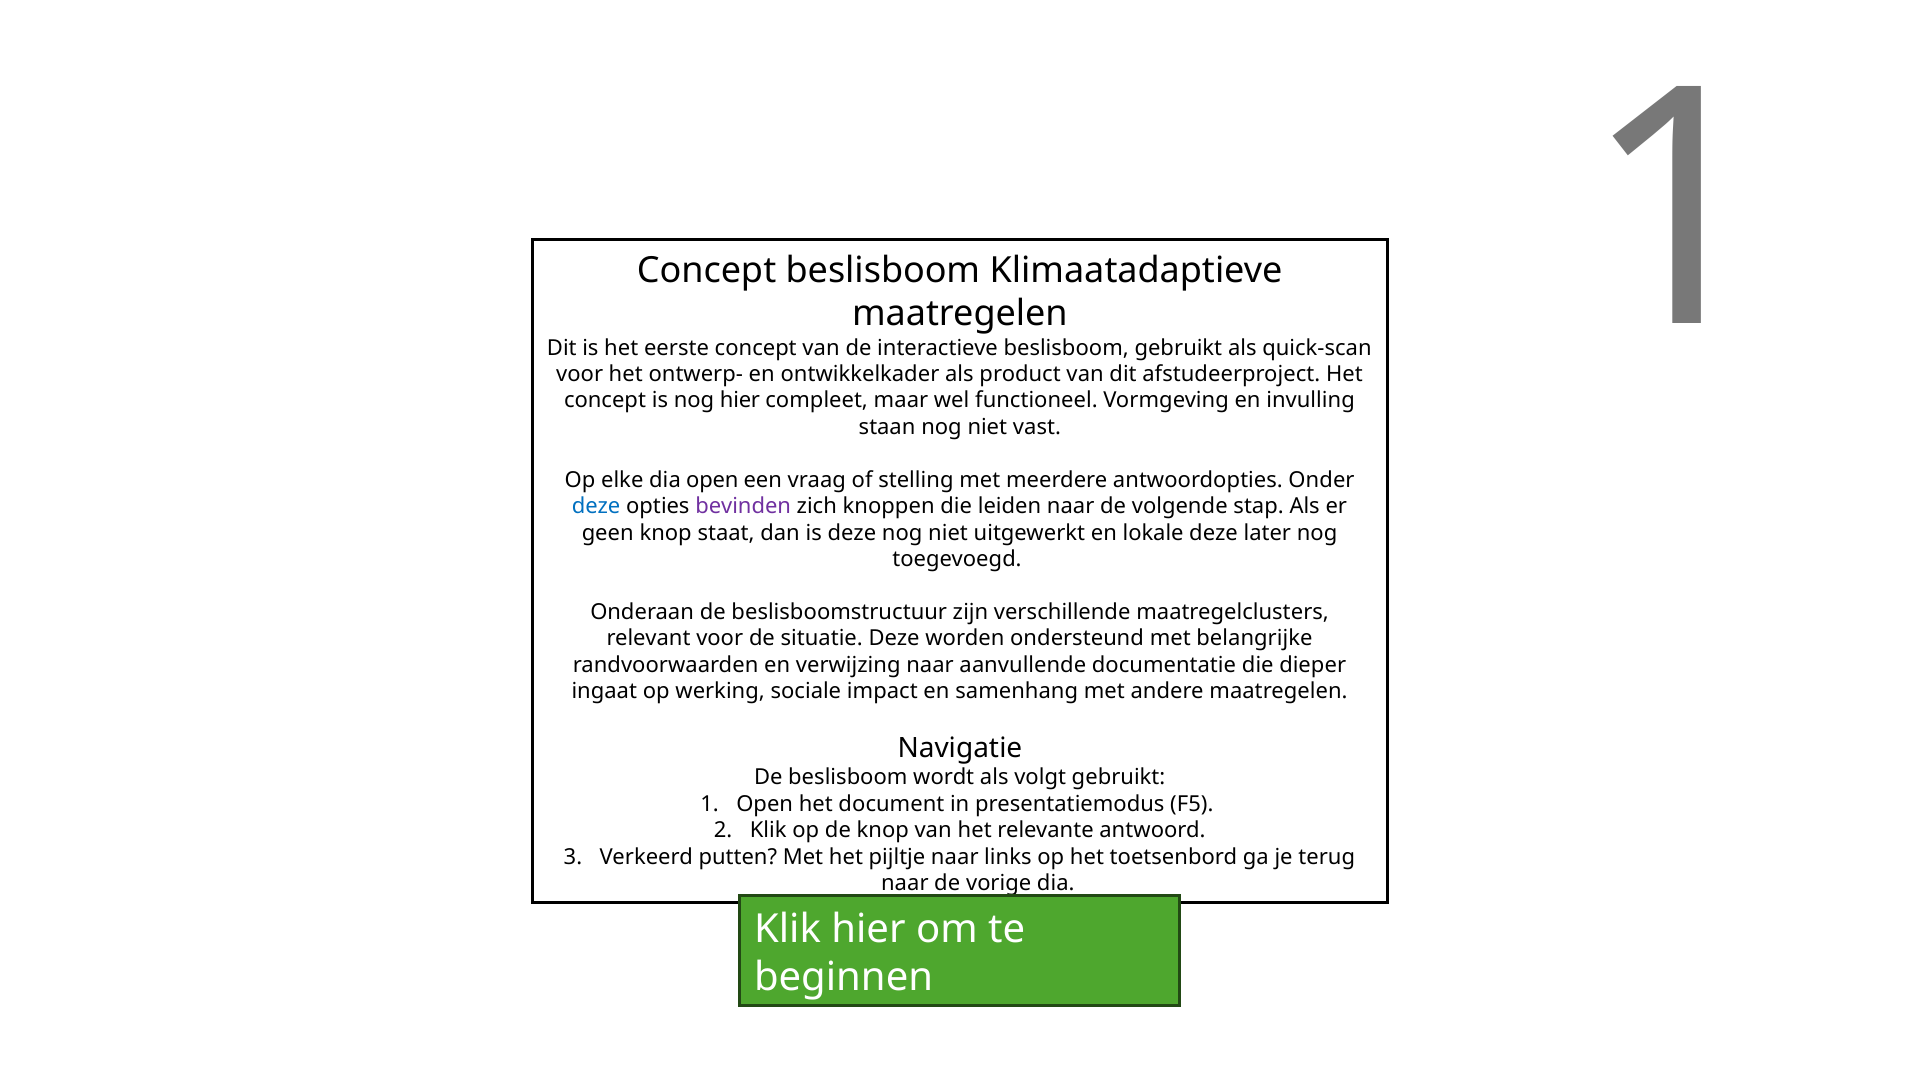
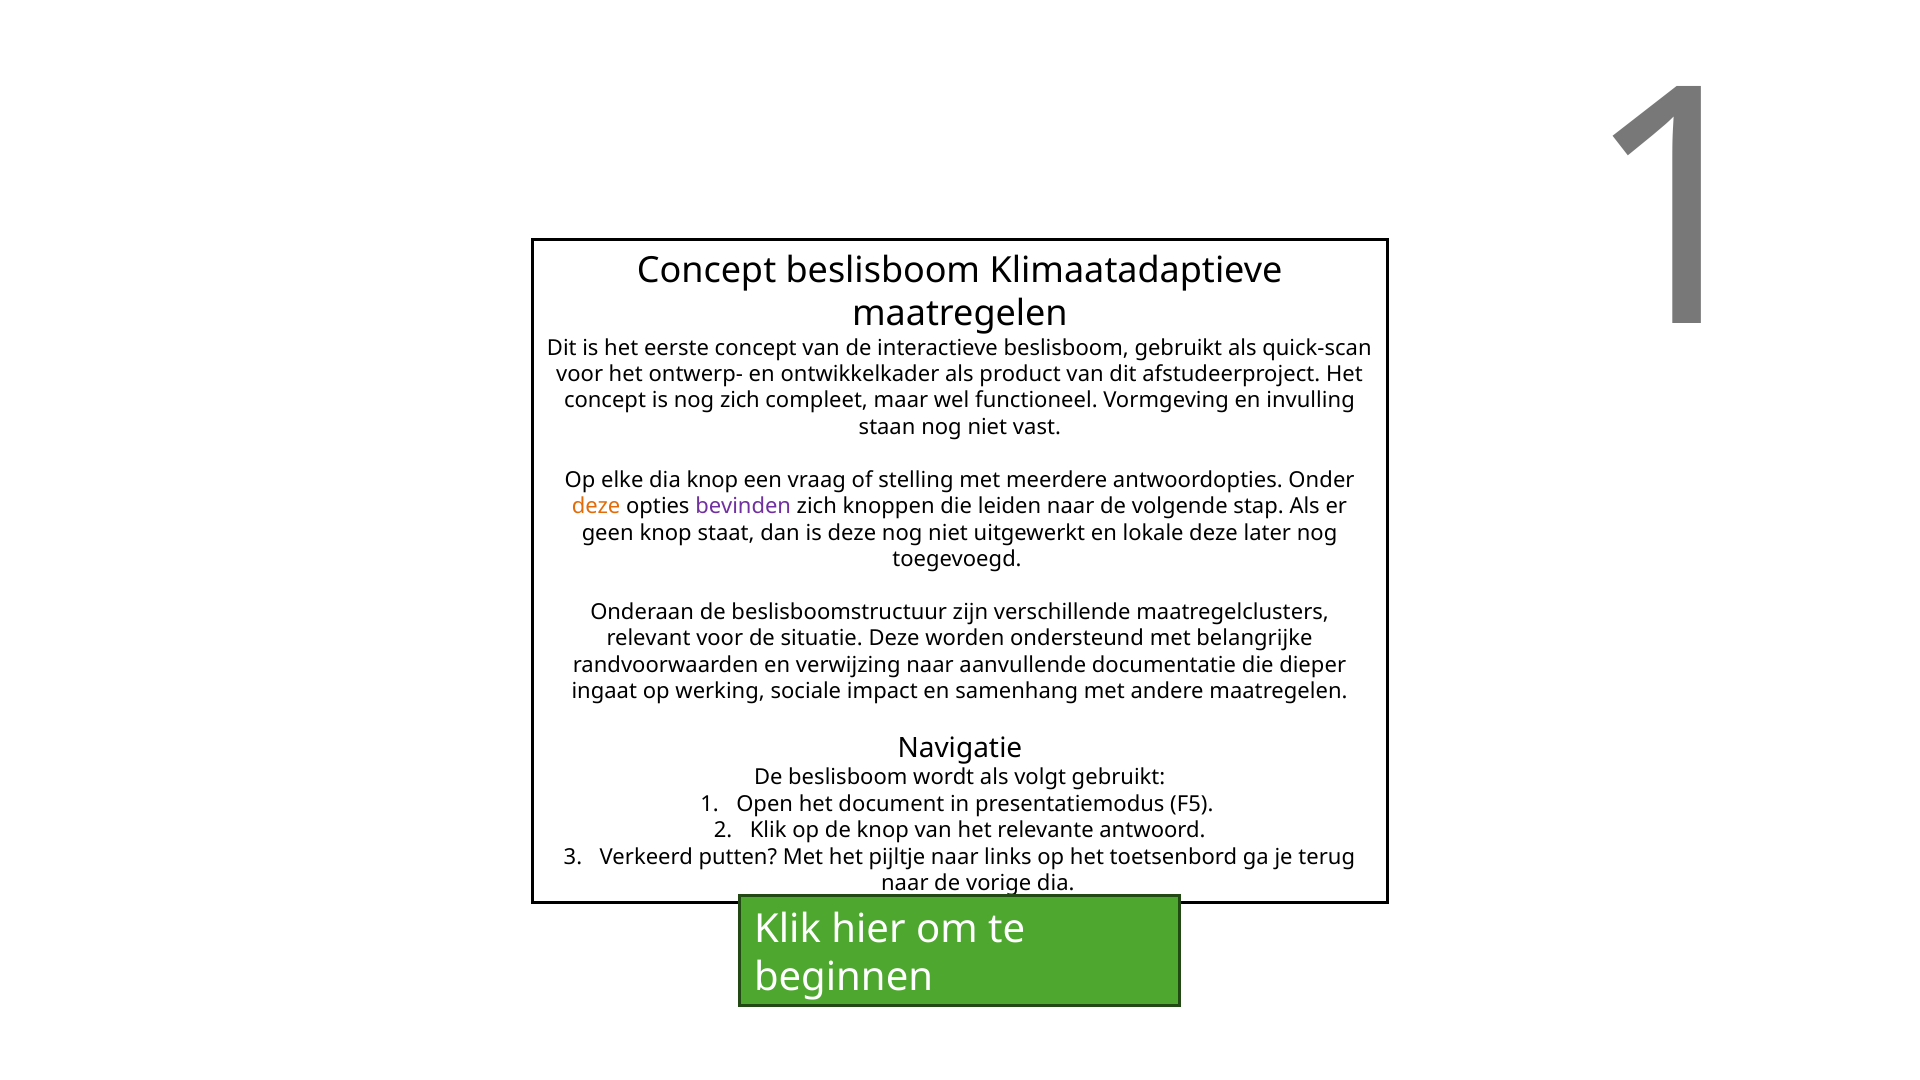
nog hier: hier -> zich
dia open: open -> knop
deze at (596, 506) colour: blue -> orange
